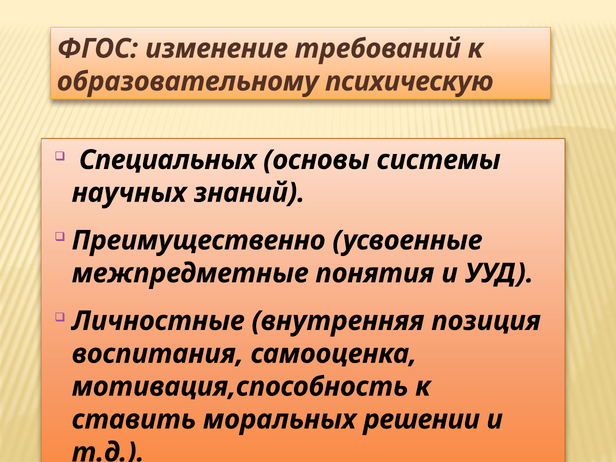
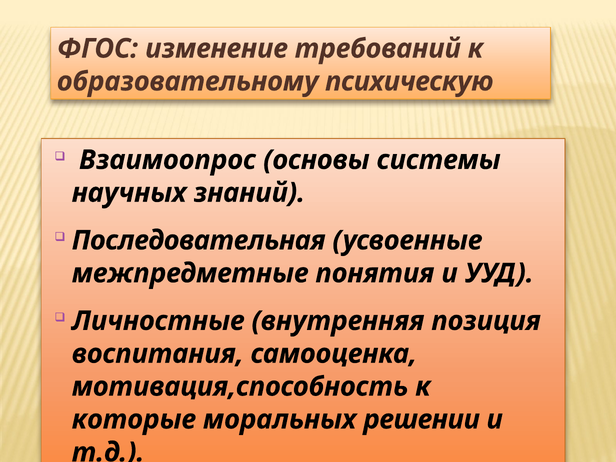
Специальных: Специальных -> Взаимоопрос
Преимущественно: Преимущественно -> Последовательная
ставить: ставить -> которые
